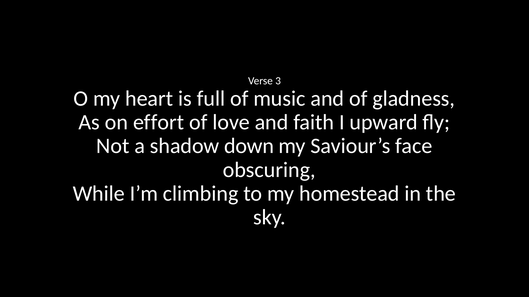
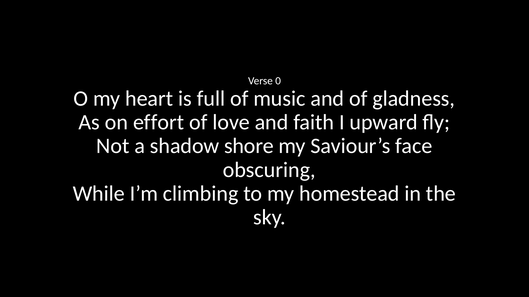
3: 3 -> 0
down: down -> shore
